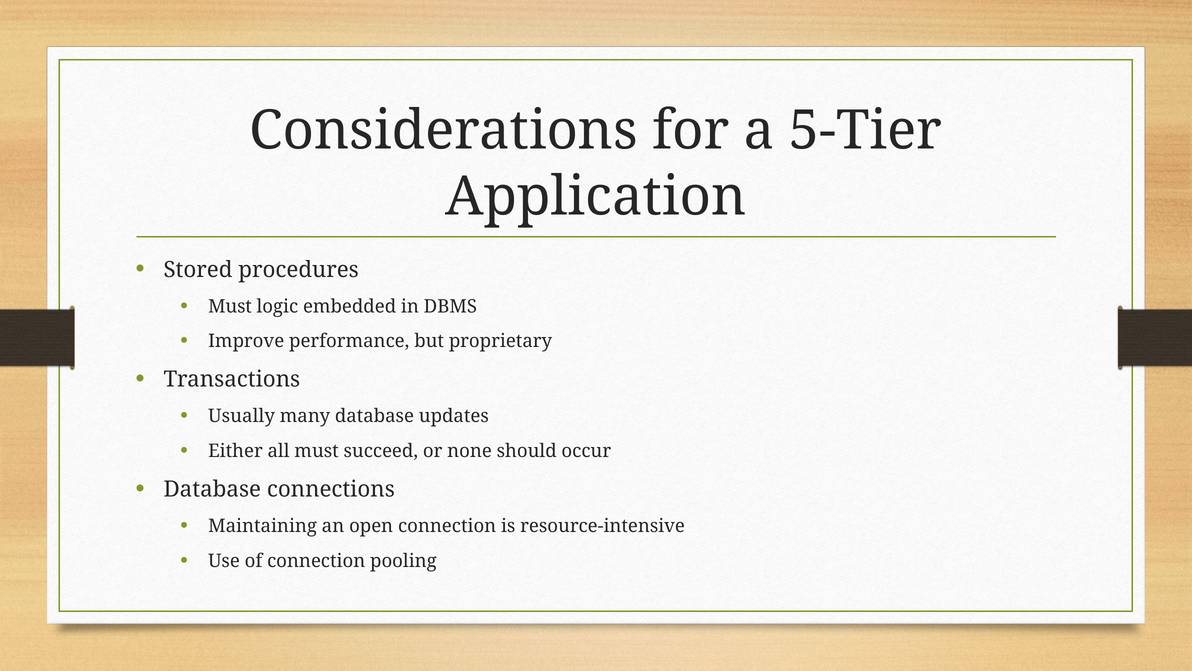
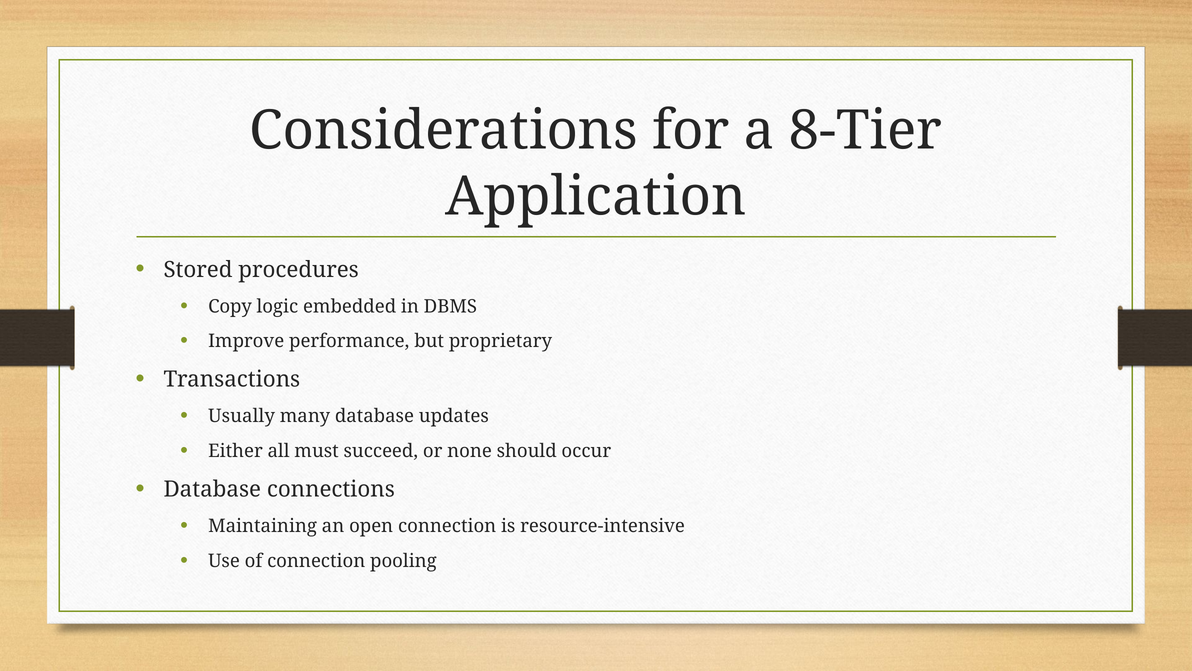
5-Tier: 5-Tier -> 8-Tier
Must at (230, 306): Must -> Copy
